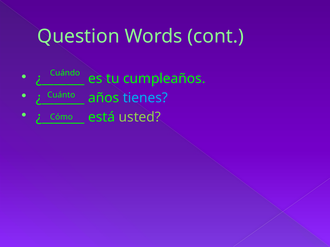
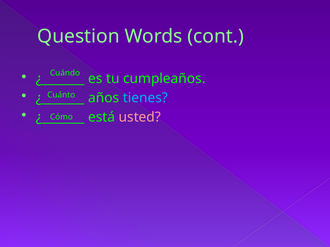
usted colour: light green -> pink
